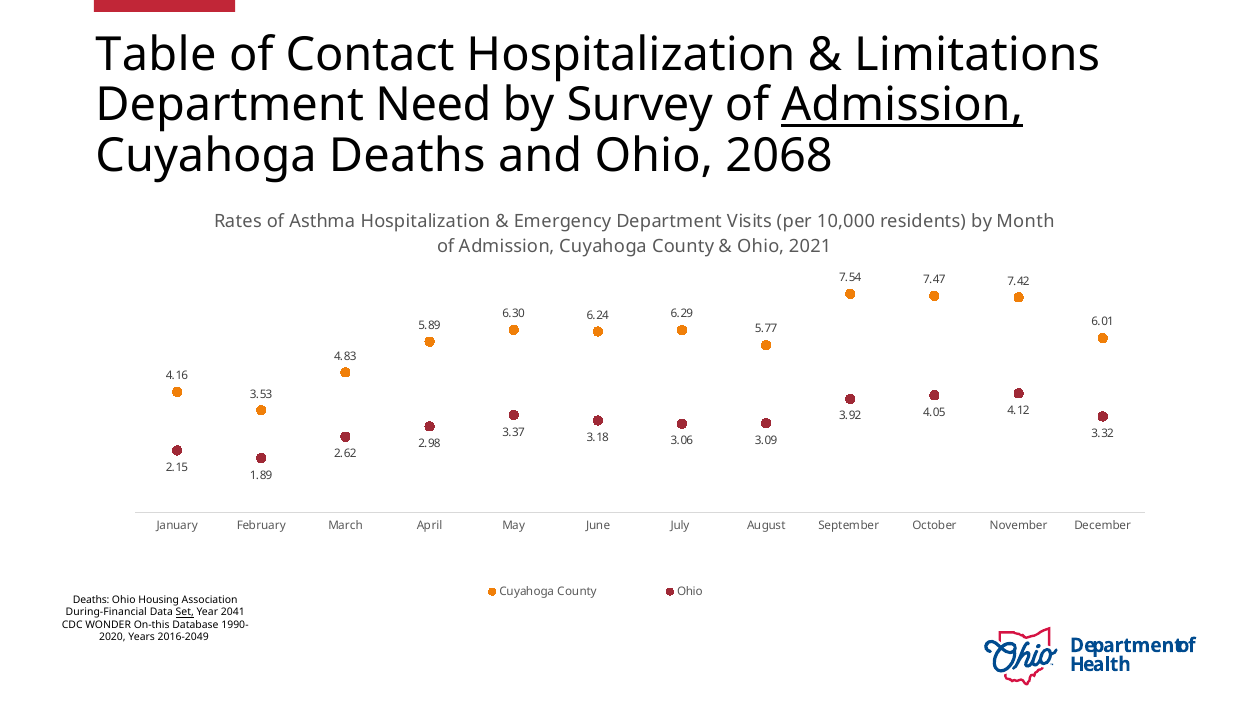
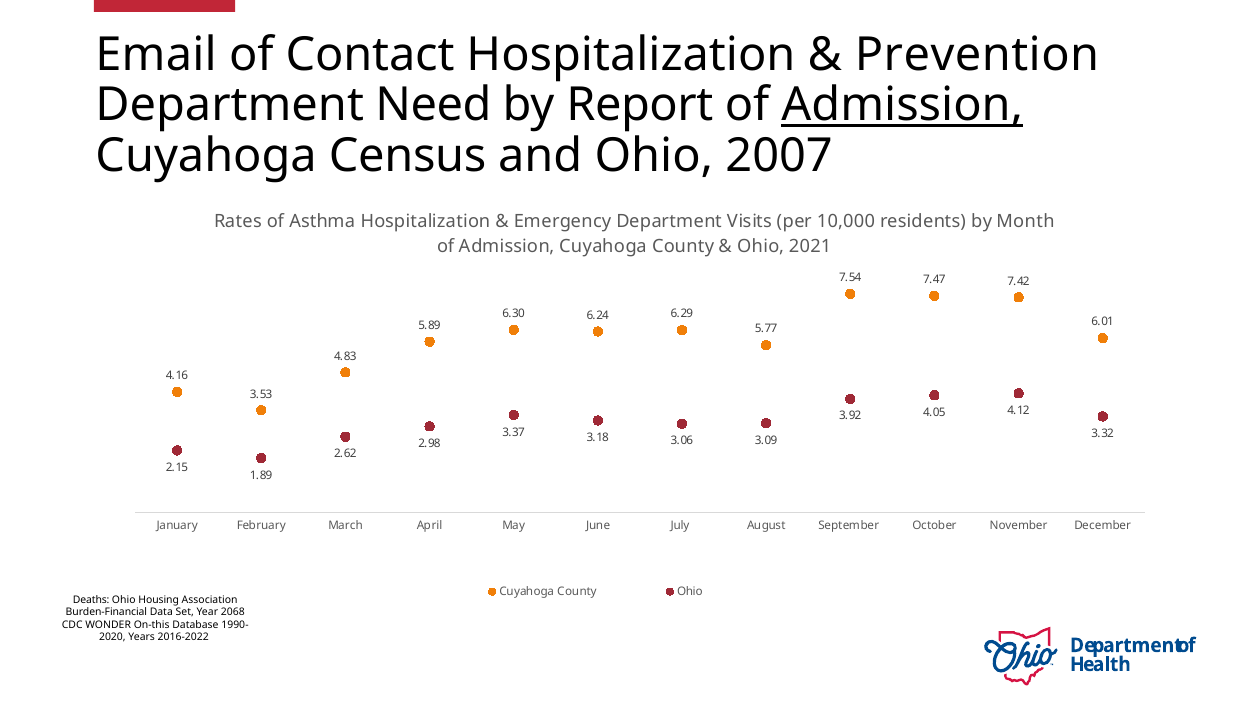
Table: Table -> Email
Limitations: Limitations -> Prevention
Survey: Survey -> Report
Cuyahoga Deaths: Deaths -> Census
2068: 2068 -> 2007
During-Financial: During-Financial -> Burden-Financial
Set underline: present -> none
2041: 2041 -> 2068
2016-2049: 2016-2049 -> 2016-2022
